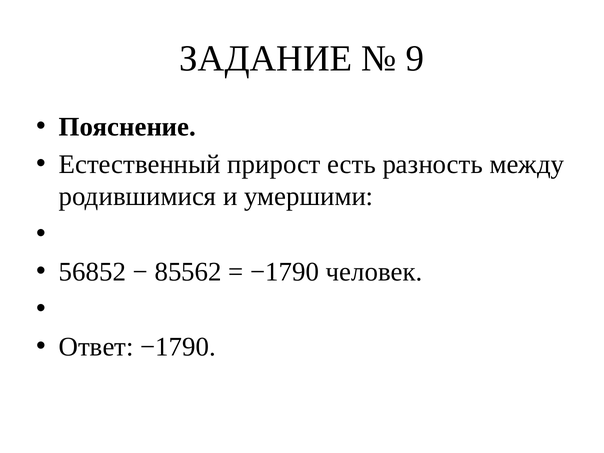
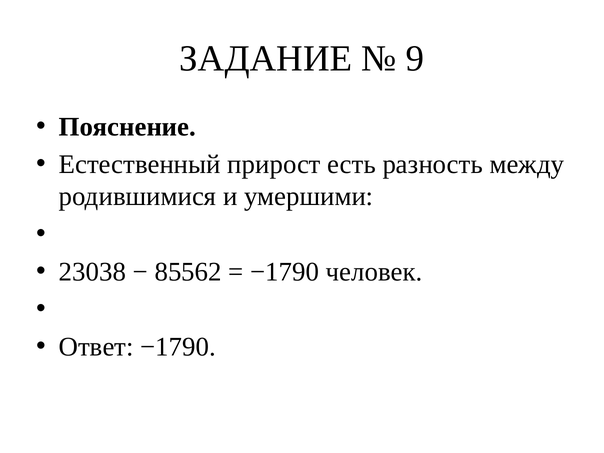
56852: 56852 -> 23038
